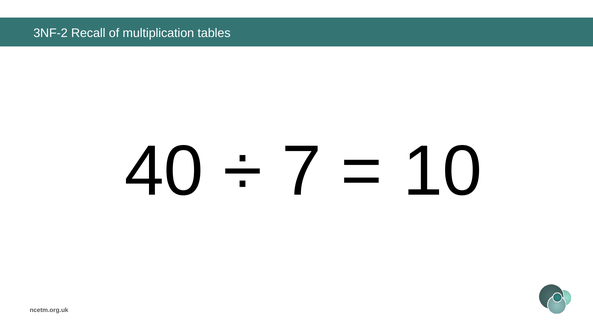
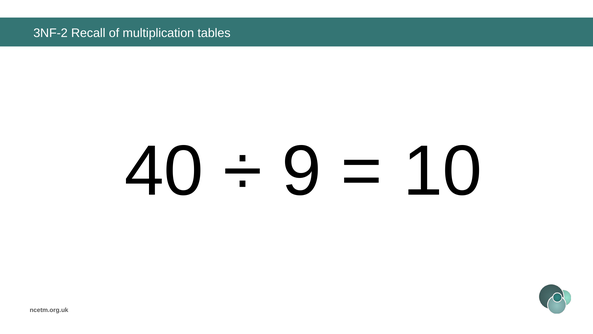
7: 7 -> 9
